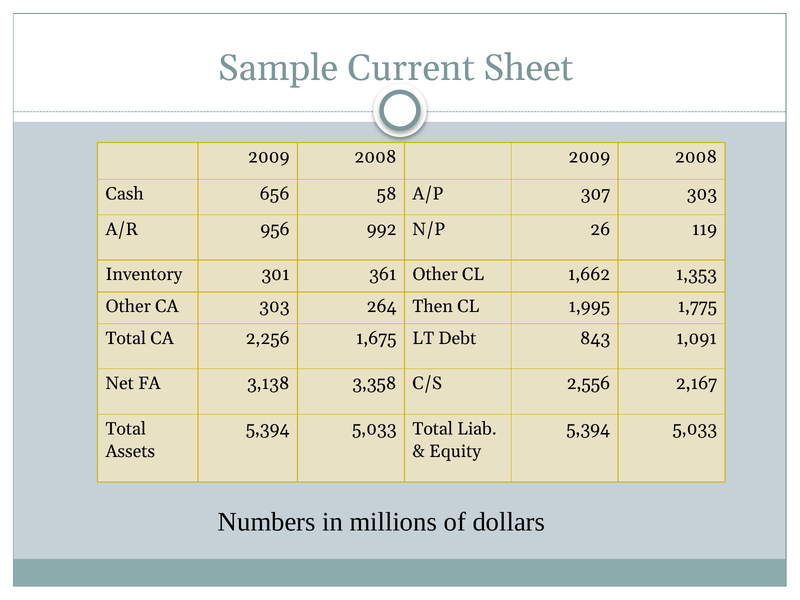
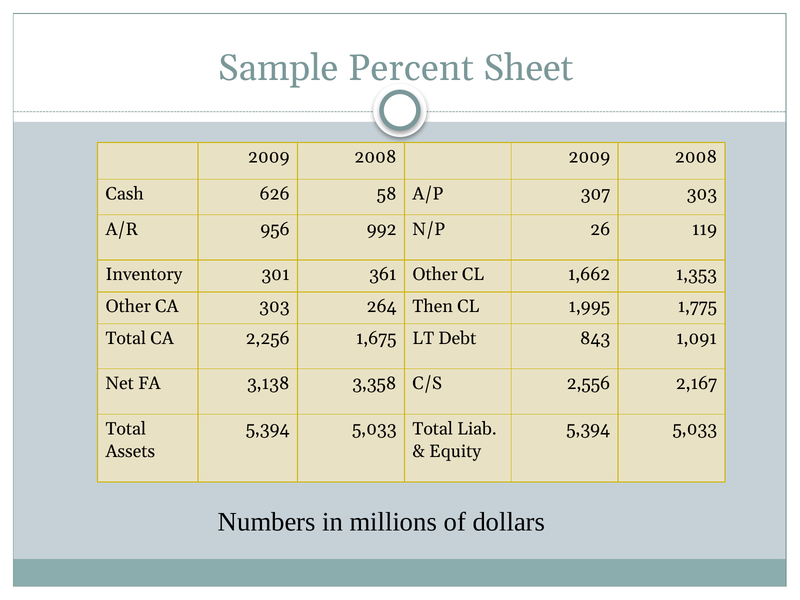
Current: Current -> Percent
656: 656 -> 626
